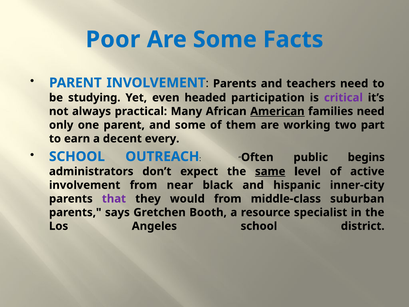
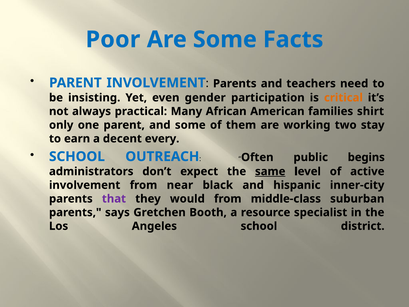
studying: studying -> insisting
headed: headed -> gender
critical colour: purple -> orange
American underline: present -> none
families need: need -> shirt
part: part -> stay
